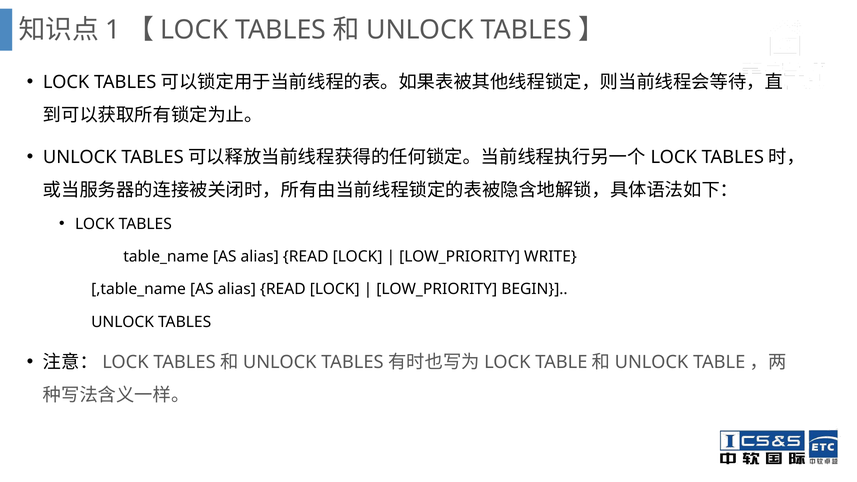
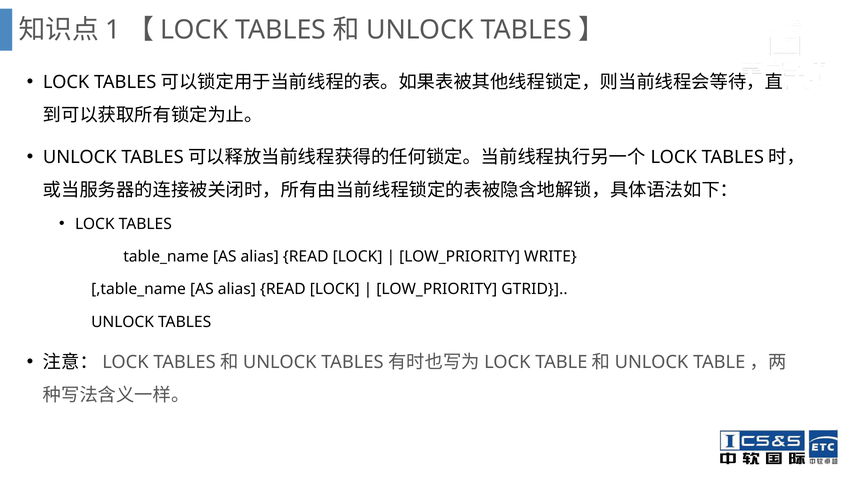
BEGIN: BEGIN -> GTRID
